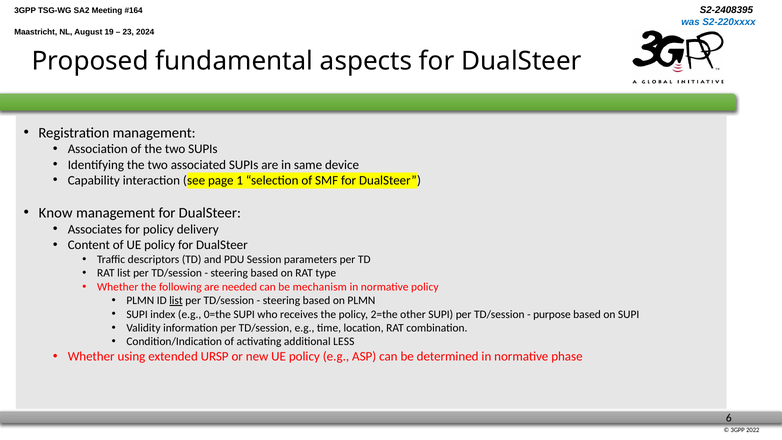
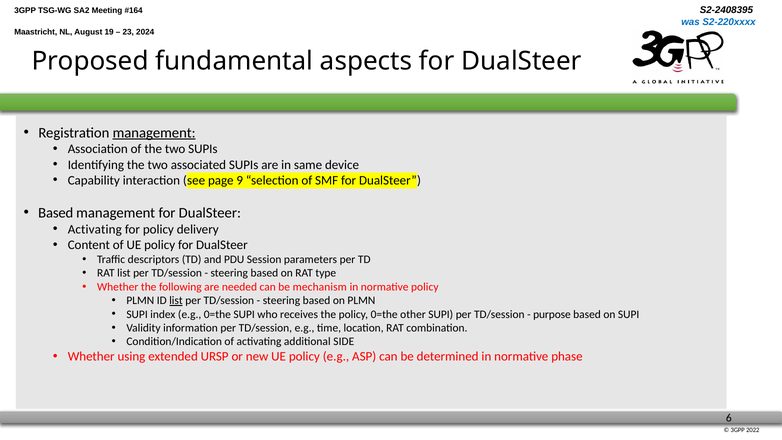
management at (154, 133) underline: none -> present
1: 1 -> 9
Know at (56, 213): Know -> Based
Associates at (95, 229): Associates -> Activating
policy 2=the: 2=the -> 0=the
LESS: LESS -> SIDE
